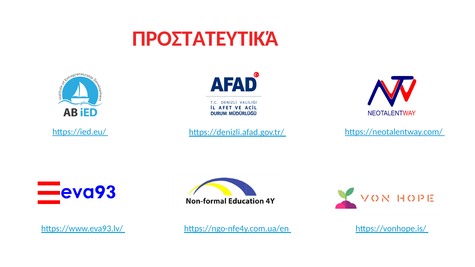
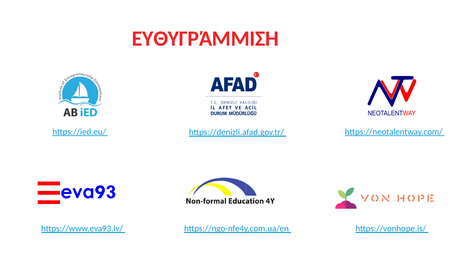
ΠΡΟΣΤΑΤΕΥΤΙΚΆ: ΠΡΟΣΤΑΤΕΥΤΙΚΆ -> ΕΥΘΥΓΡΆΜΜΙΣΗ
